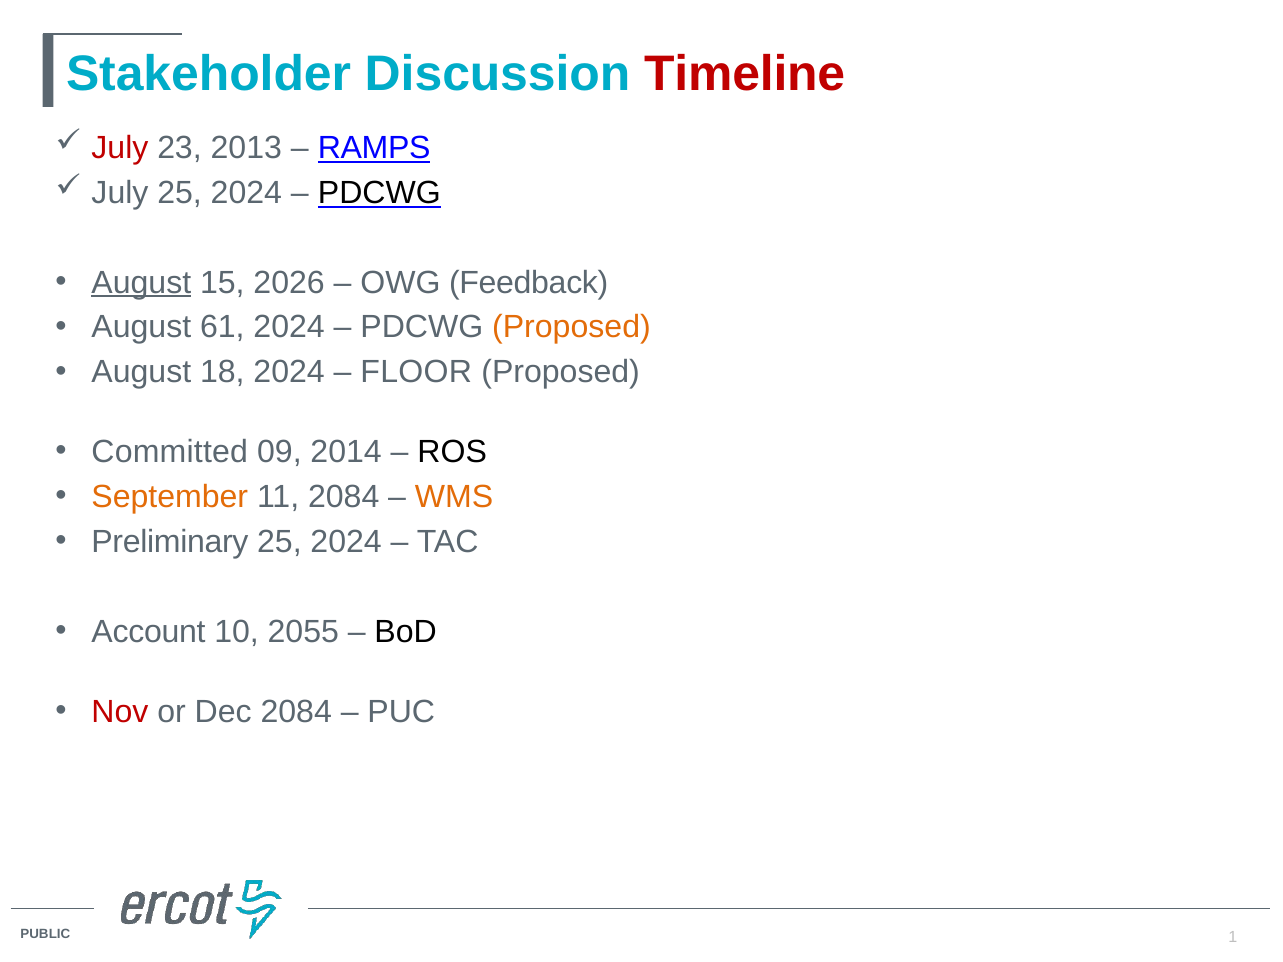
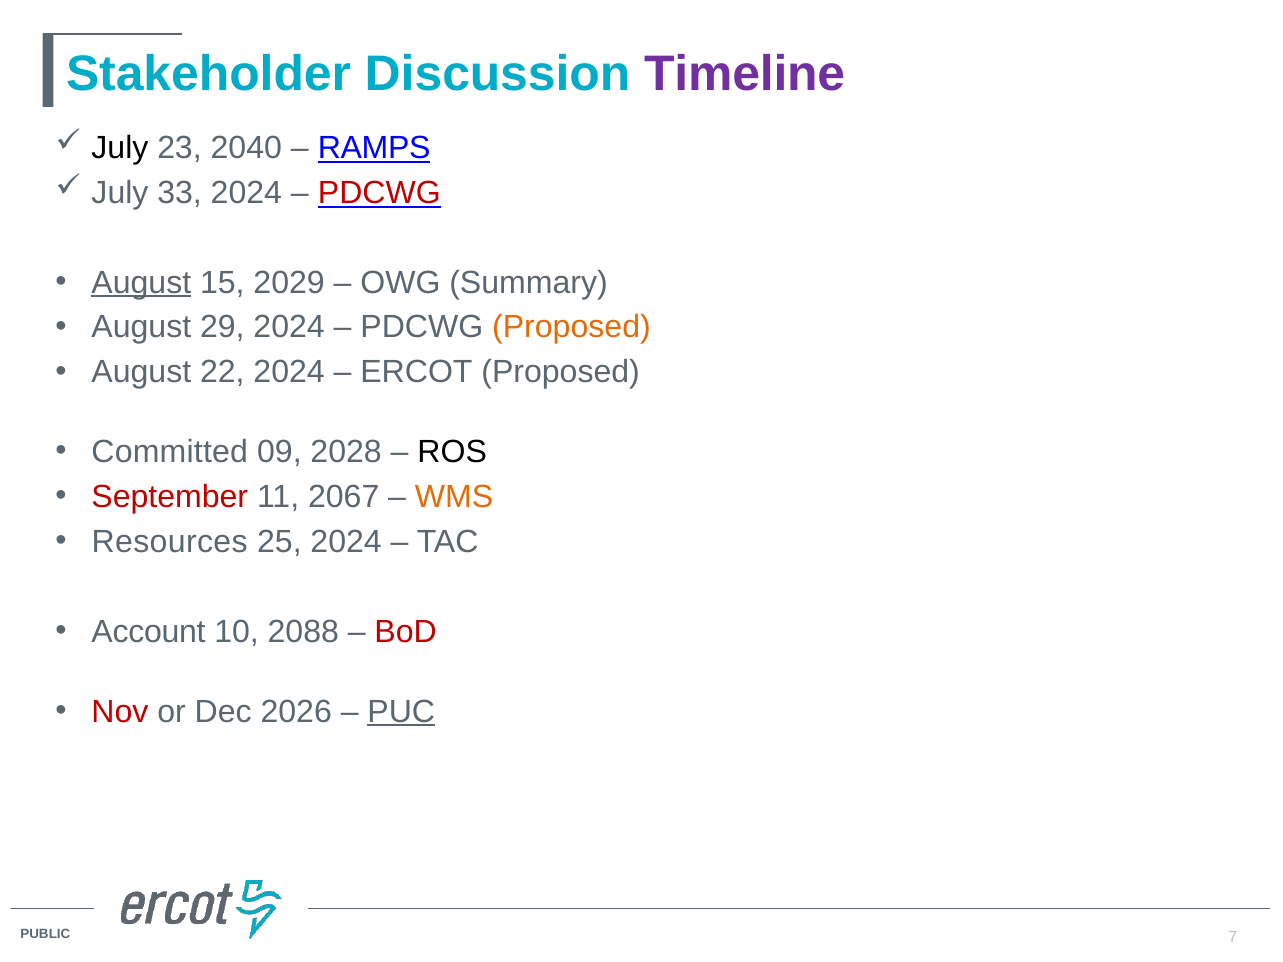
Timeline colour: red -> purple
July at (120, 148) colour: red -> black
2013: 2013 -> 2040
July 25: 25 -> 33
PDCWG at (379, 193) colour: black -> red
2026: 2026 -> 2029
Feedback: Feedback -> Summary
61: 61 -> 29
18: 18 -> 22
FLOOR: FLOOR -> ERCOT
2014: 2014 -> 2028
September colour: orange -> red
11 2084: 2084 -> 2067
Preliminary: Preliminary -> Resources
2055: 2055 -> 2088
BoD colour: black -> red
Dec 2084: 2084 -> 2026
PUC underline: none -> present
1: 1 -> 7
